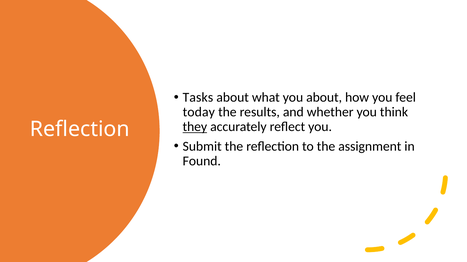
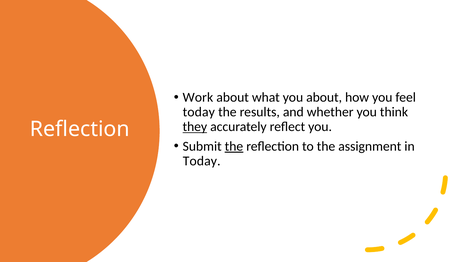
Tasks: Tasks -> Work
the at (234, 147) underline: none -> present
Found at (202, 161): Found -> Today
